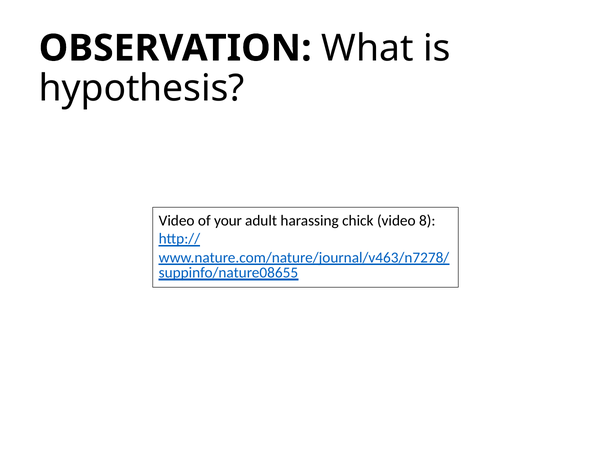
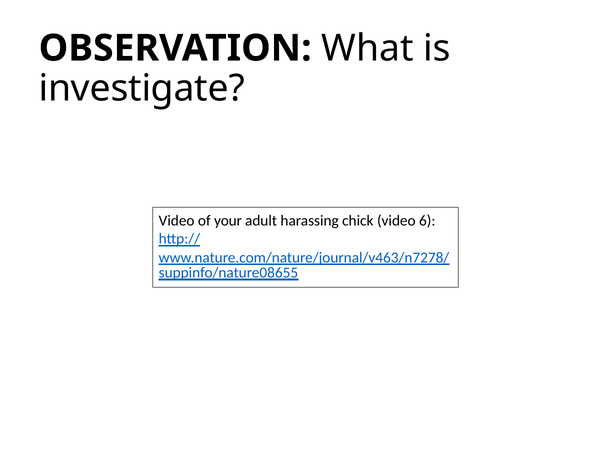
hypothesis: hypothesis -> investigate
8: 8 -> 6
